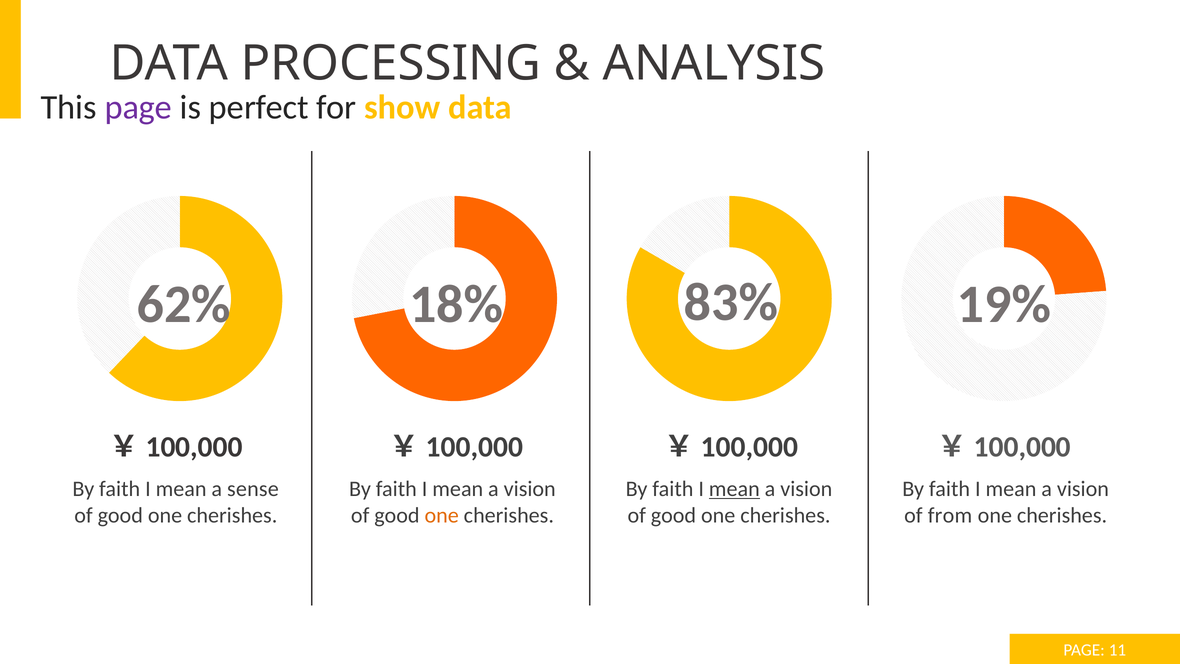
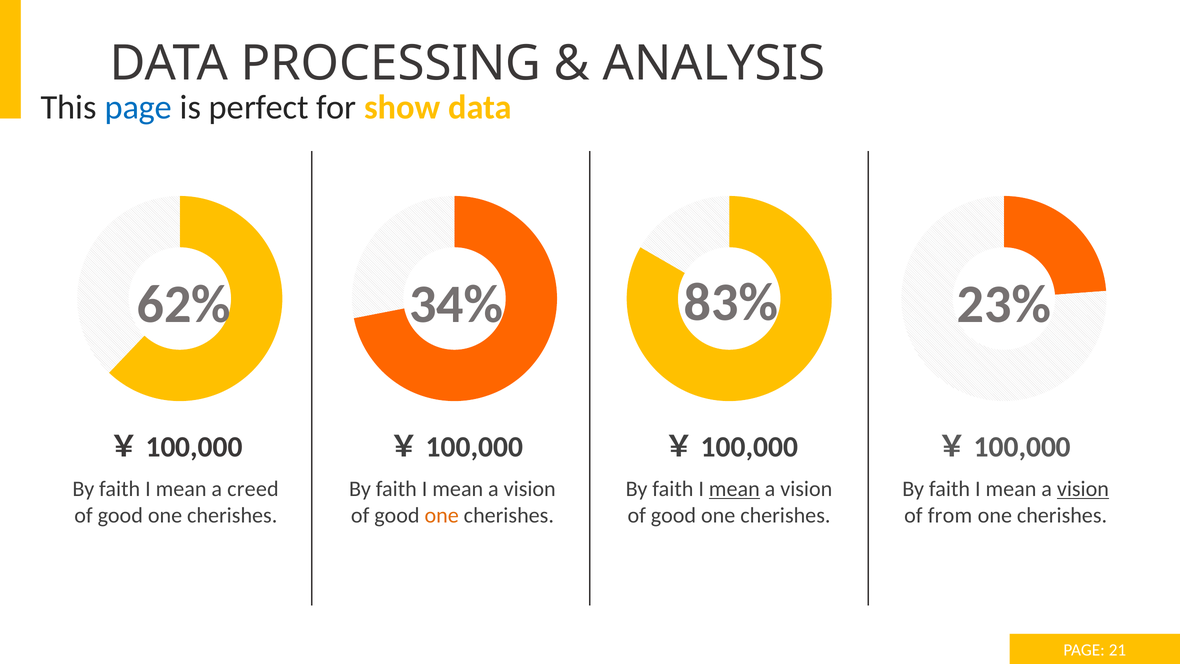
page at (138, 107) colour: purple -> blue
18%: 18% -> 34%
19%: 19% -> 23%
sense: sense -> creed
vision at (1083, 489) underline: none -> present
11: 11 -> 21
